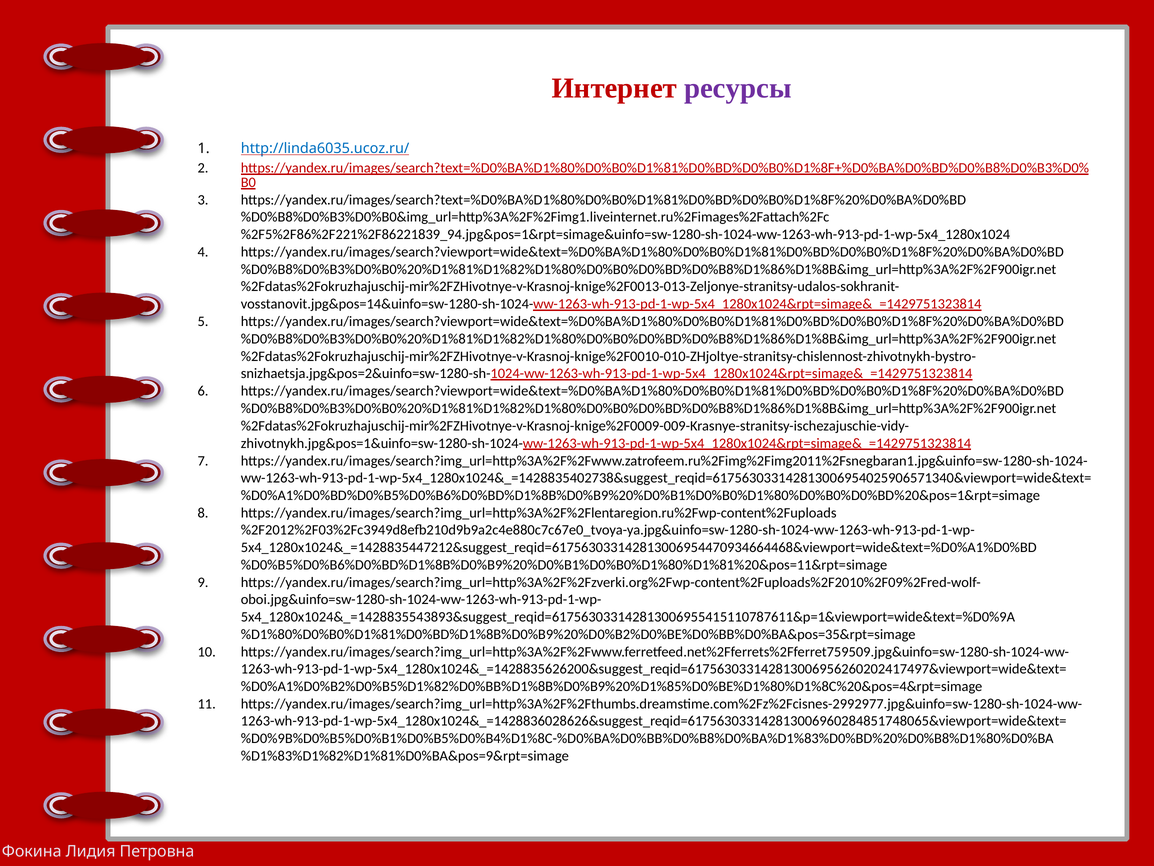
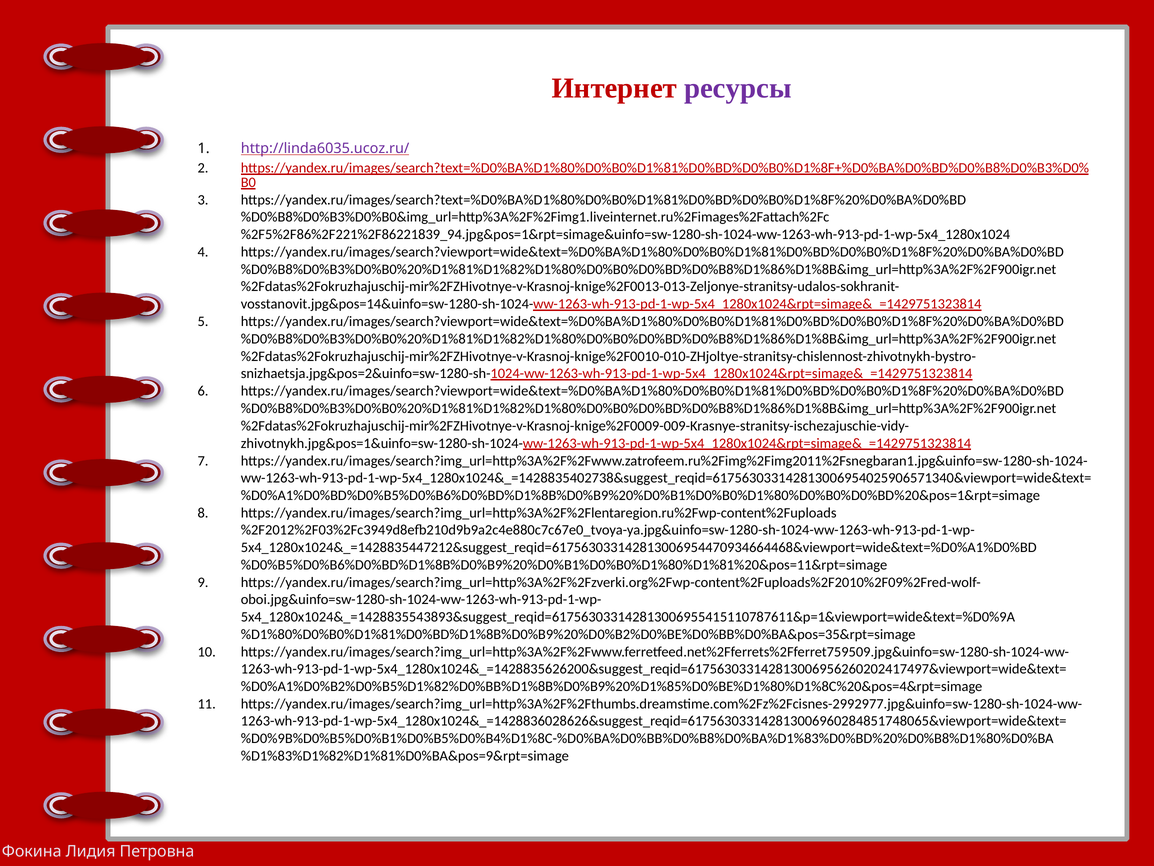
http://linda6035.ucoz.ru/ colour: blue -> purple
